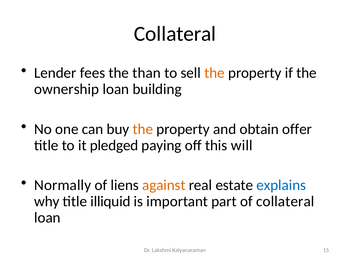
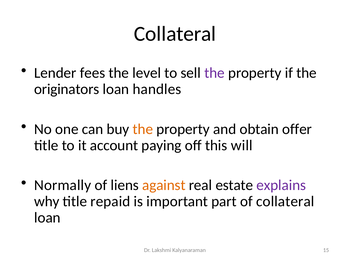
than: than -> level
the at (214, 73) colour: orange -> purple
ownership: ownership -> originators
building: building -> handles
pledged: pledged -> account
explains colour: blue -> purple
illiquid: illiquid -> repaid
